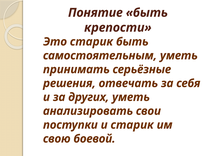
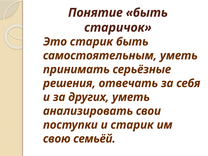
крепости: крепости -> старичок
боевой: боевой -> семьёй
